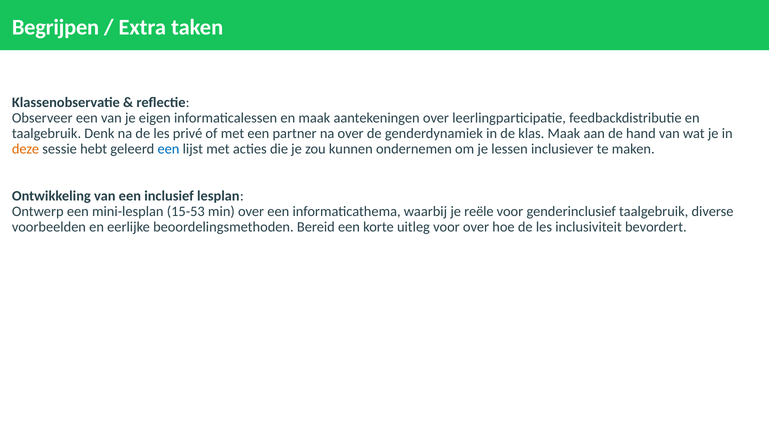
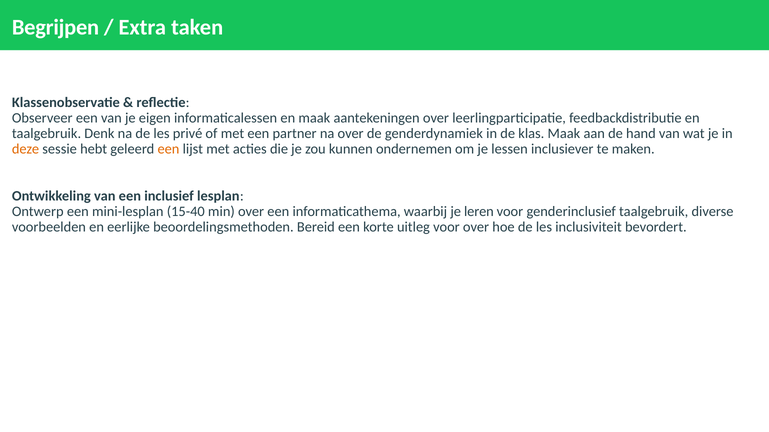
een at (168, 149) colour: blue -> orange
15-53: 15-53 -> 15-40
reële: reële -> leren
